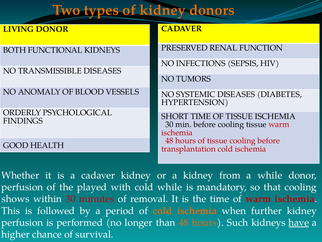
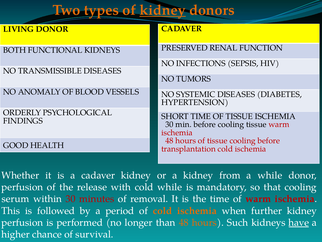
kidney at (163, 10) underline: none -> present
played: played -> release
shows: shows -> serum
